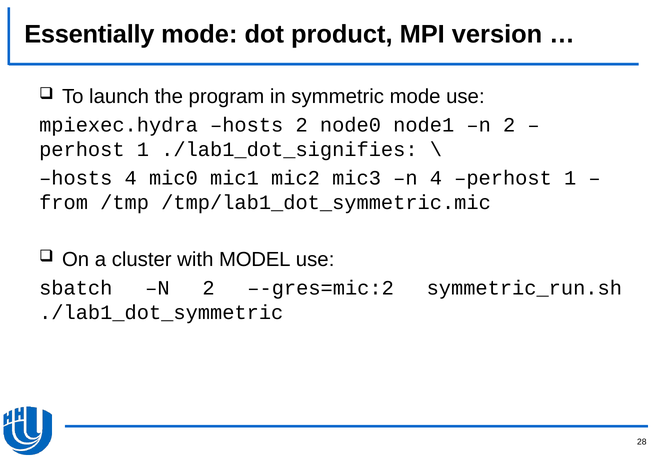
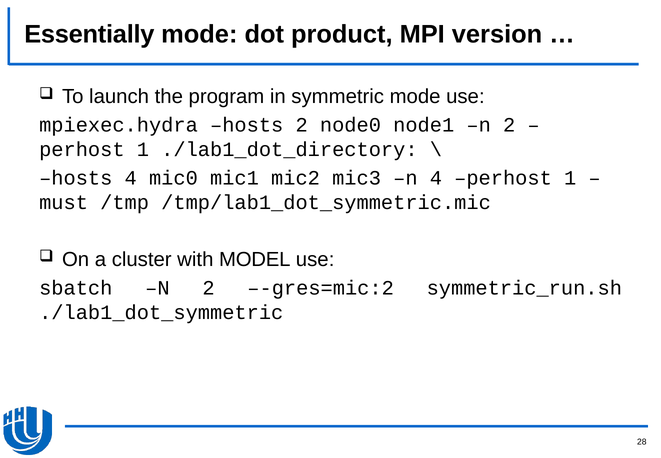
./lab1_dot_signifies: ./lab1_dot_signifies -> ./lab1_dot_directory
from: from -> must
